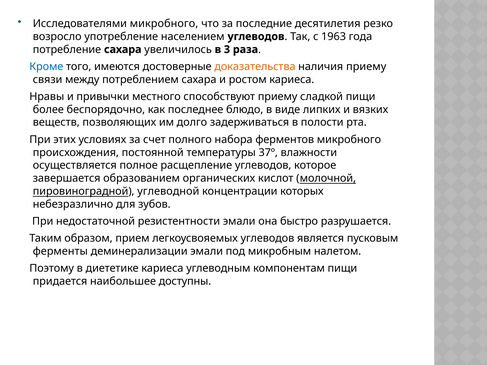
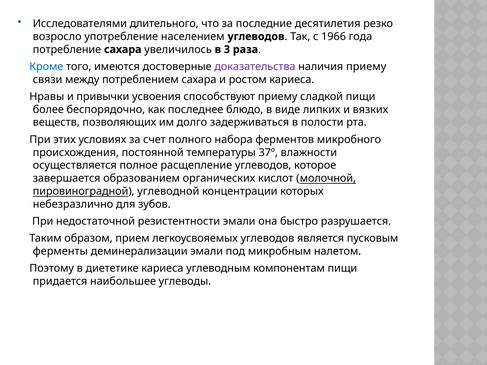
Исследователями микробного: микробного -> длительного
1963: 1963 -> 1966
доказательства colour: orange -> purple
местного: местного -> усвоения
доступны: доступны -> углеводы
